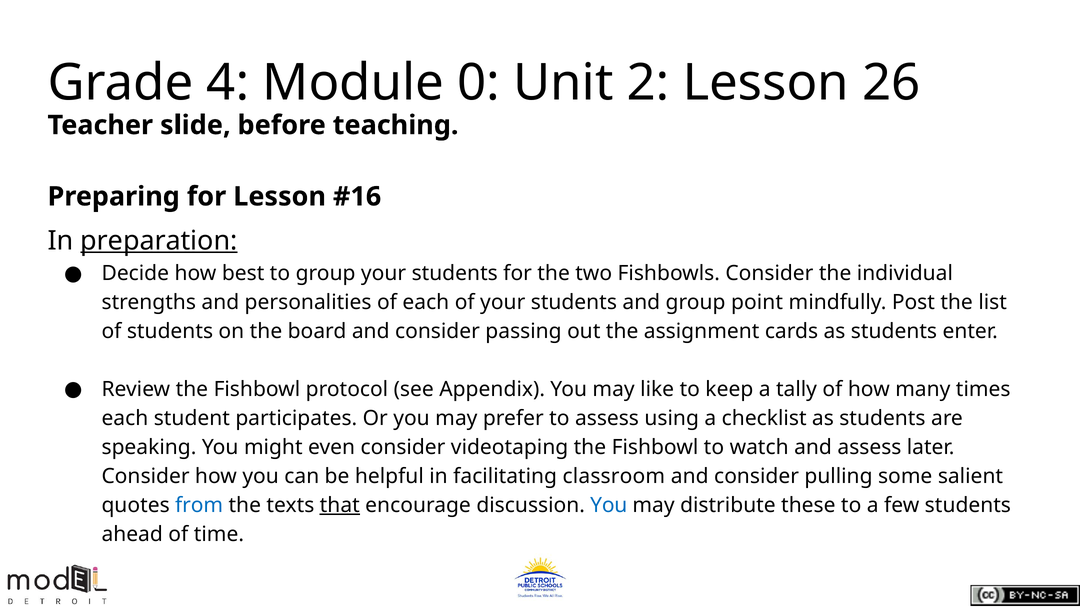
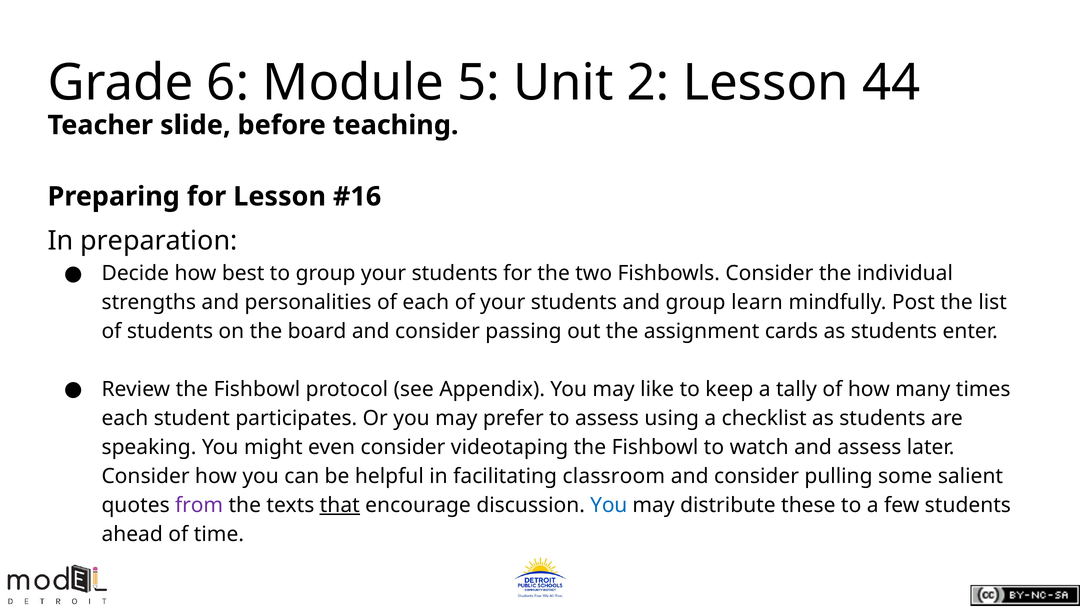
4: 4 -> 6
0: 0 -> 5
26: 26 -> 44
preparation underline: present -> none
point: point -> learn
from colour: blue -> purple
